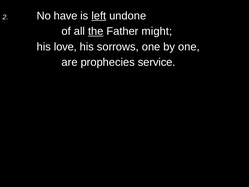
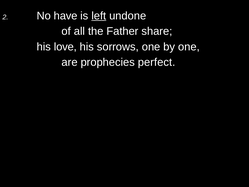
the underline: present -> none
might: might -> share
service: service -> perfect
